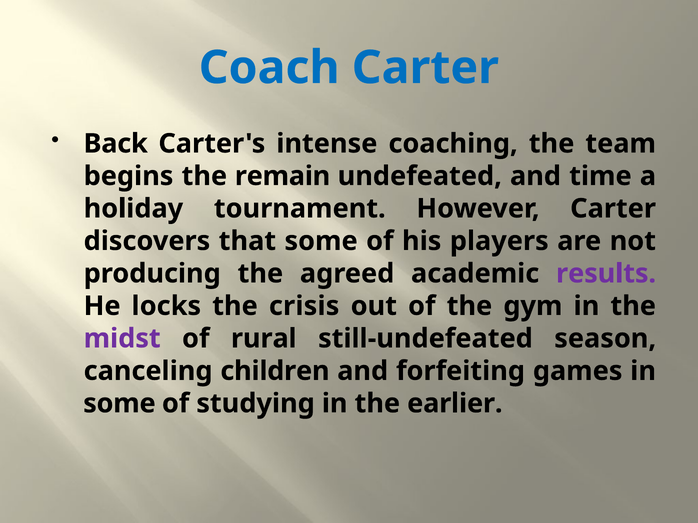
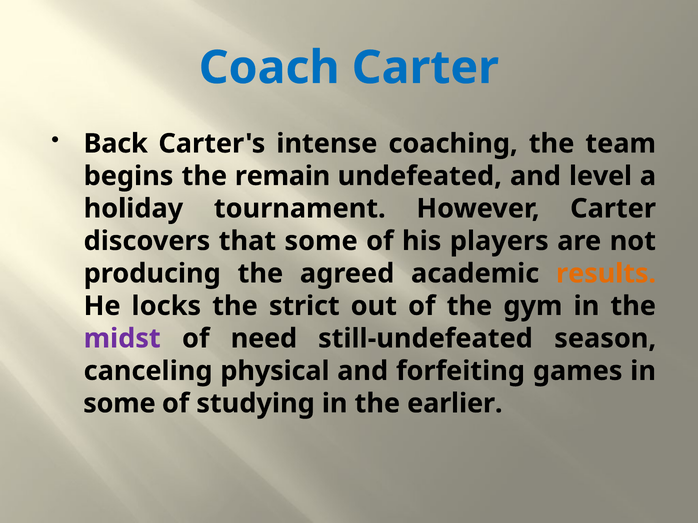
time: time -> level
results colour: purple -> orange
crisis: crisis -> strict
rural: rural -> need
children: children -> physical
